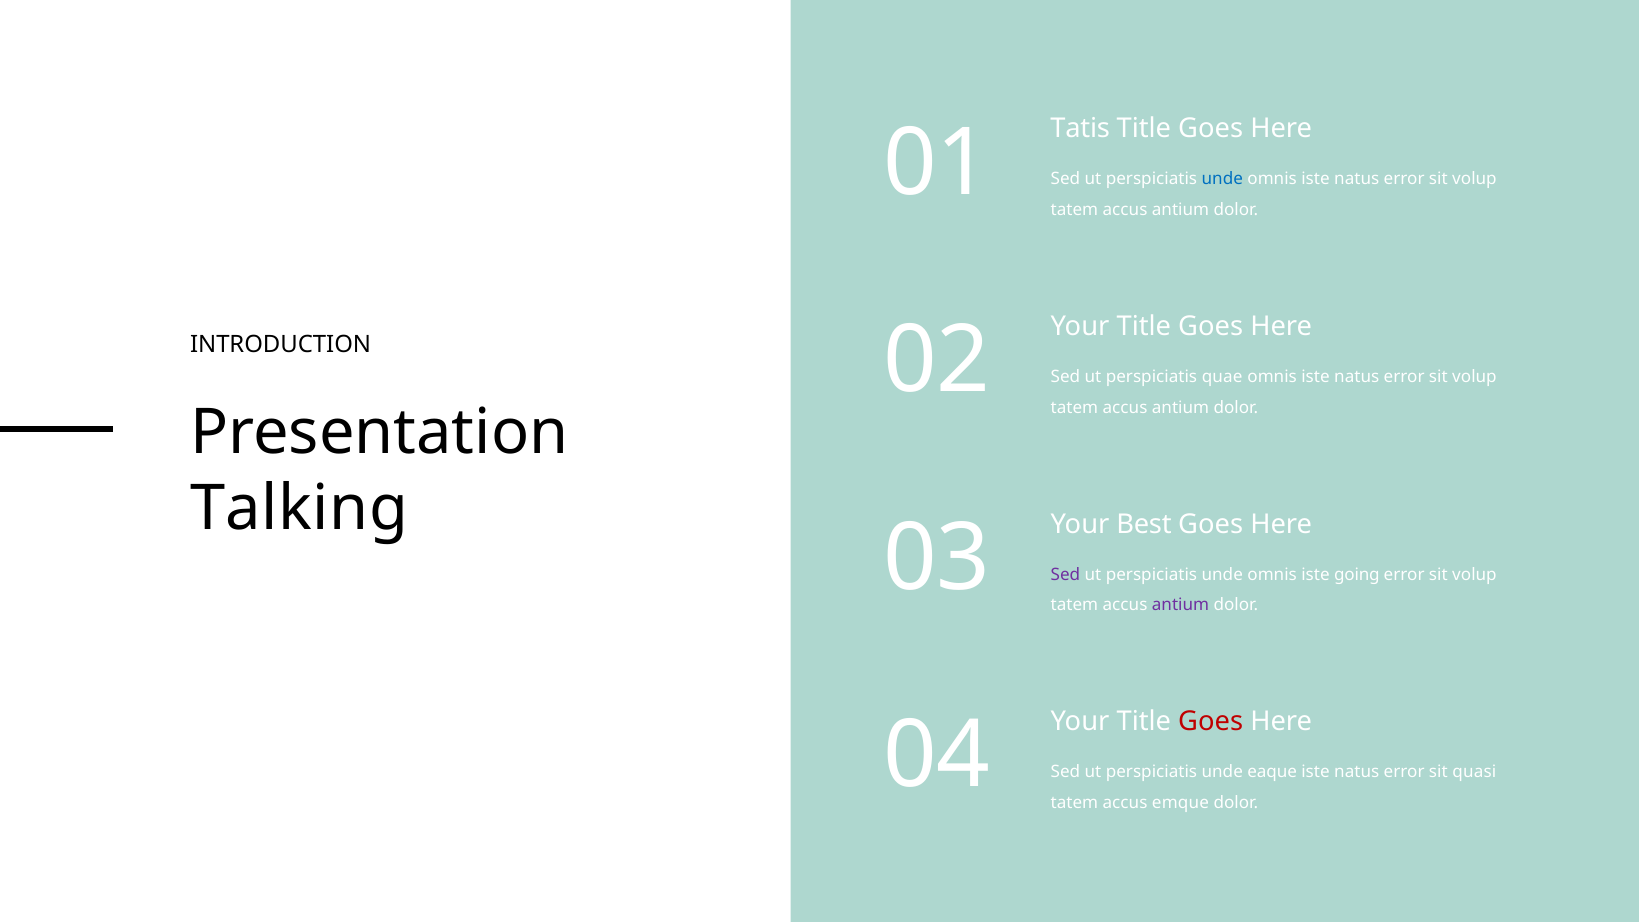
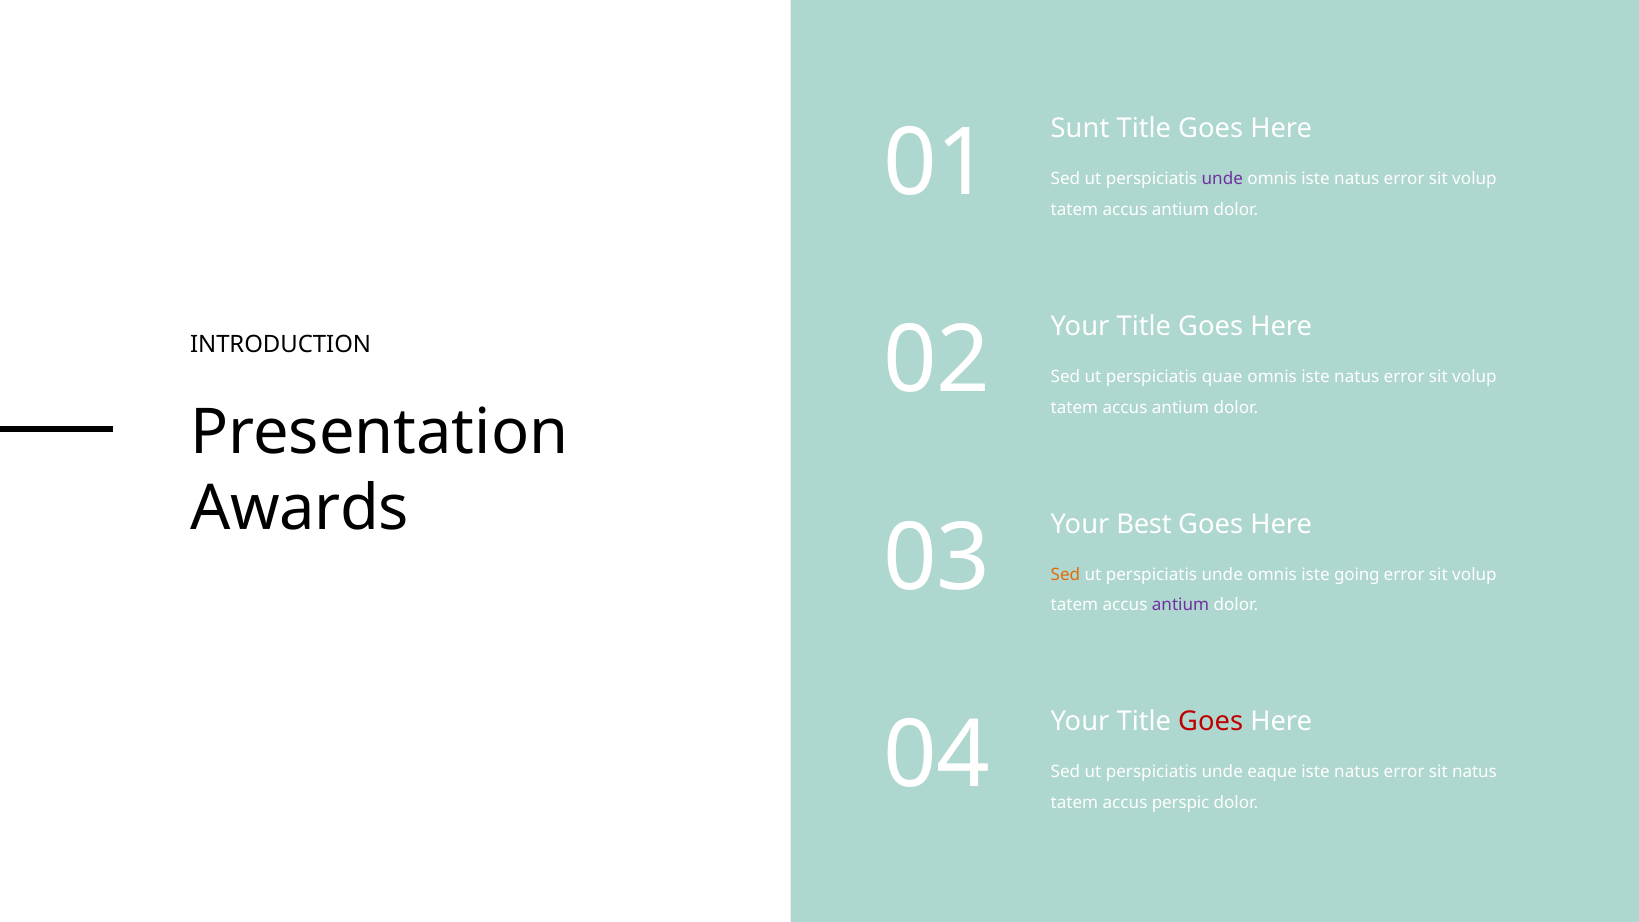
Tatis: Tatis -> Sunt
unde at (1222, 179) colour: blue -> purple
Talking: Talking -> Awards
Sed at (1065, 574) colour: purple -> orange
sit quasi: quasi -> natus
emque: emque -> perspic
